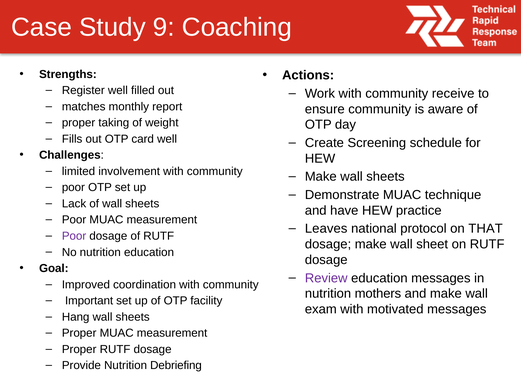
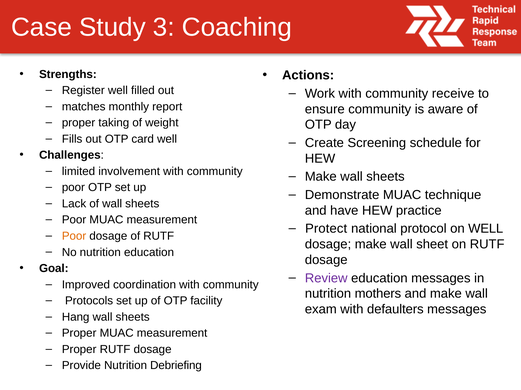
9: 9 -> 3
Leaves: Leaves -> Protect
on THAT: THAT -> WELL
Poor at (74, 236) colour: purple -> orange
Important: Important -> Protocols
motivated: motivated -> defaulters
